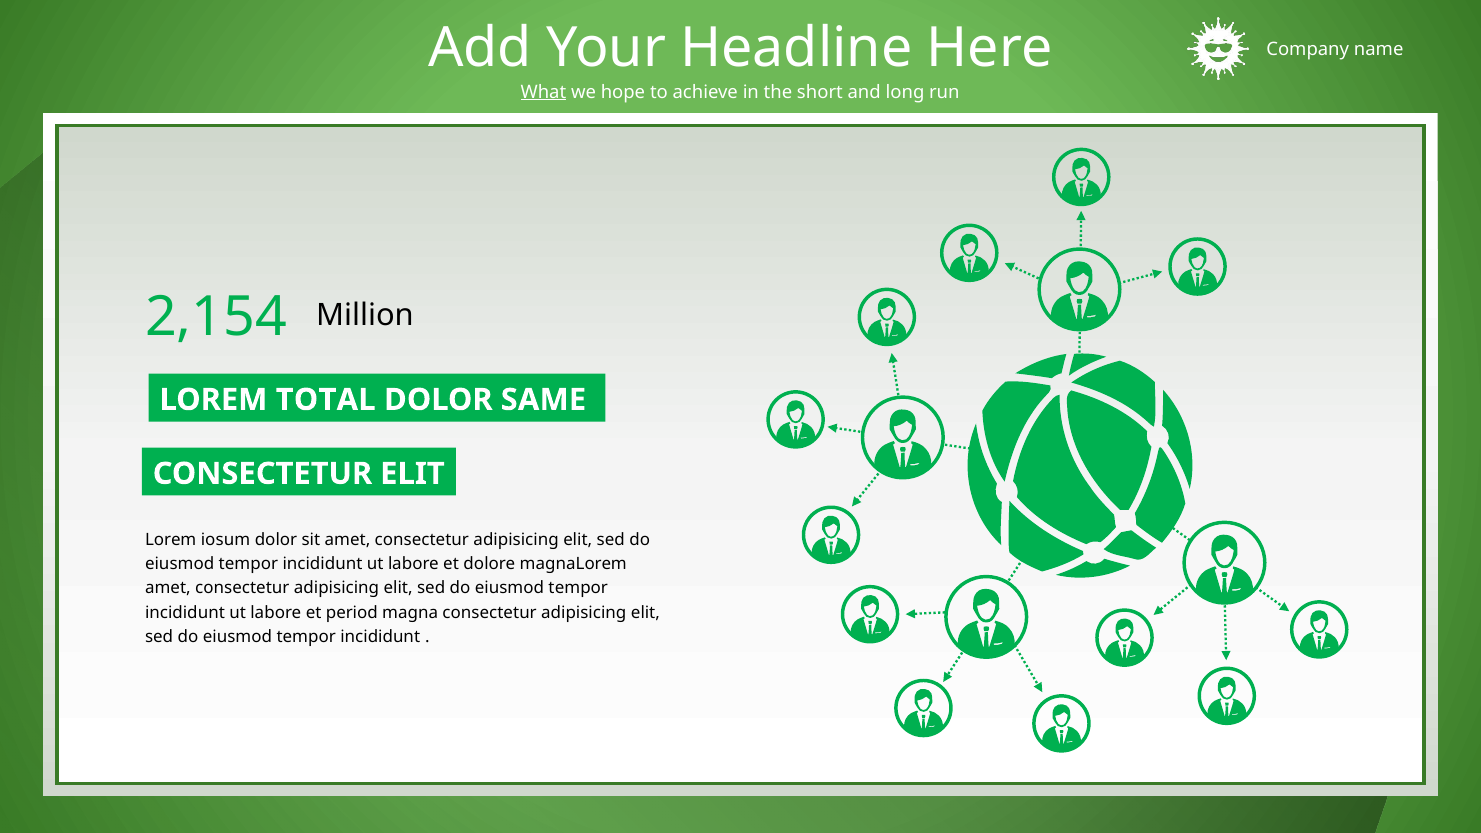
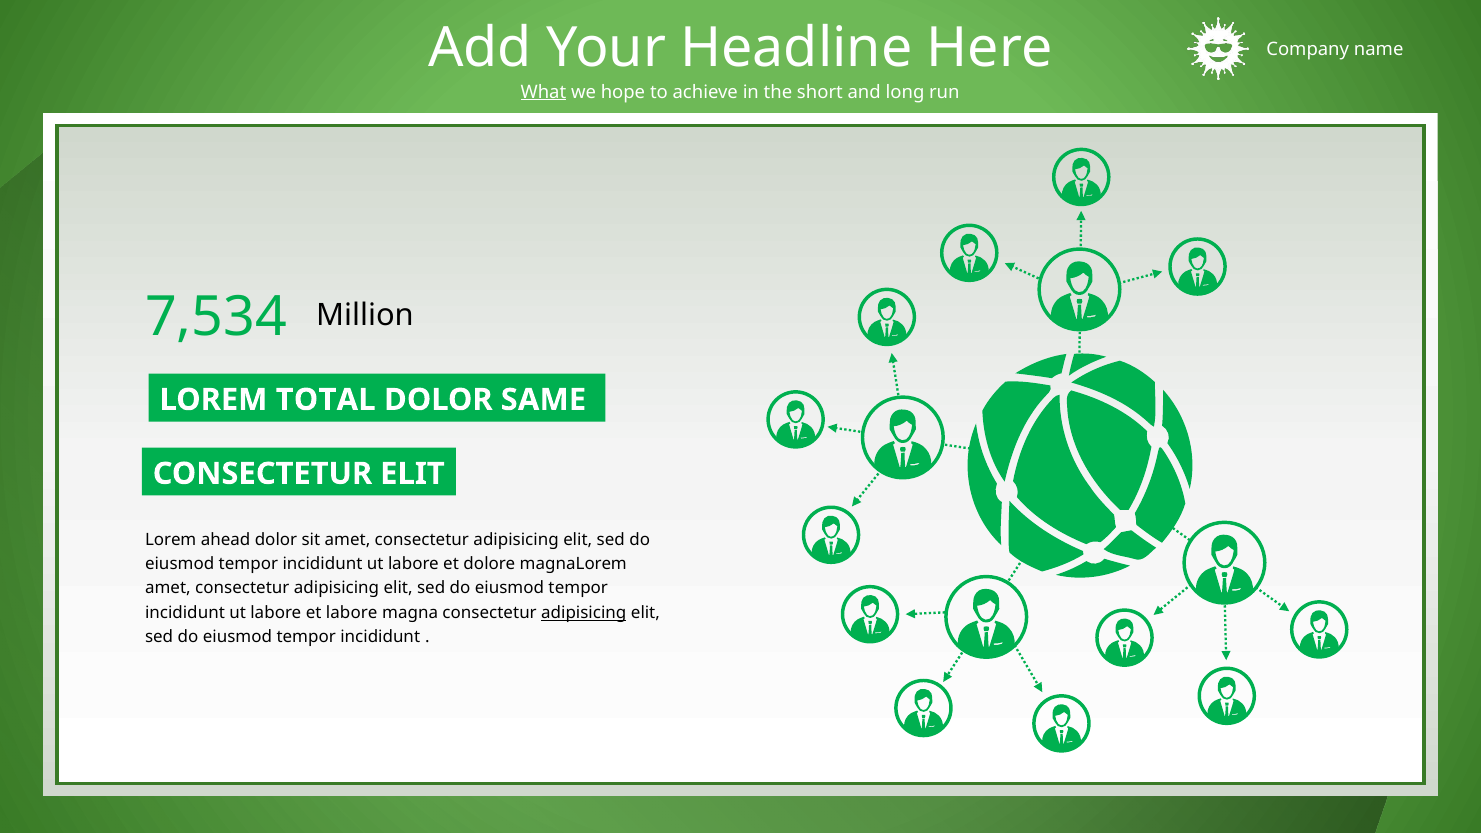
2,154: 2,154 -> 7,534
iosum: iosum -> ahead
et period: period -> labore
adipisicing at (584, 613) underline: none -> present
